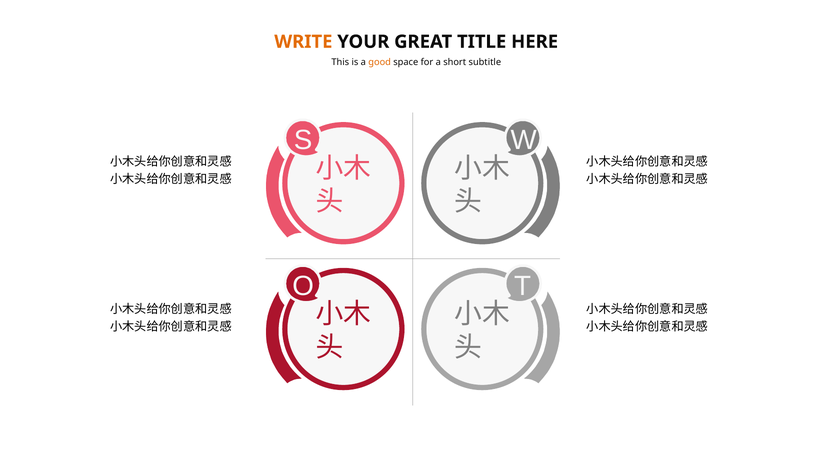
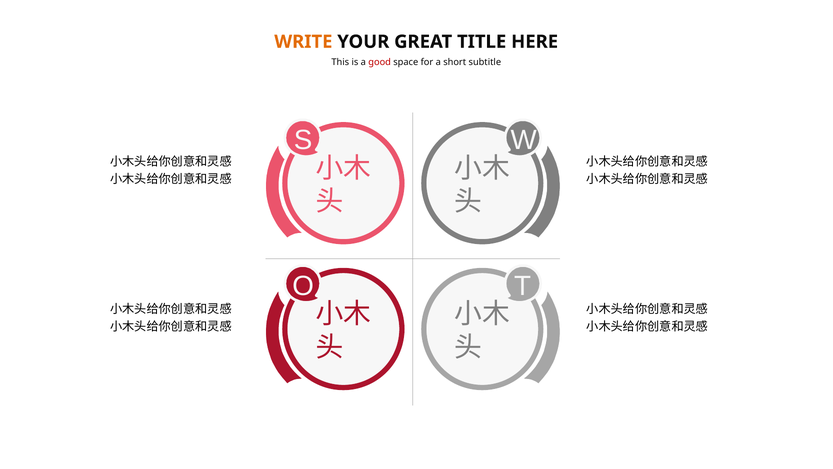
good colour: orange -> red
